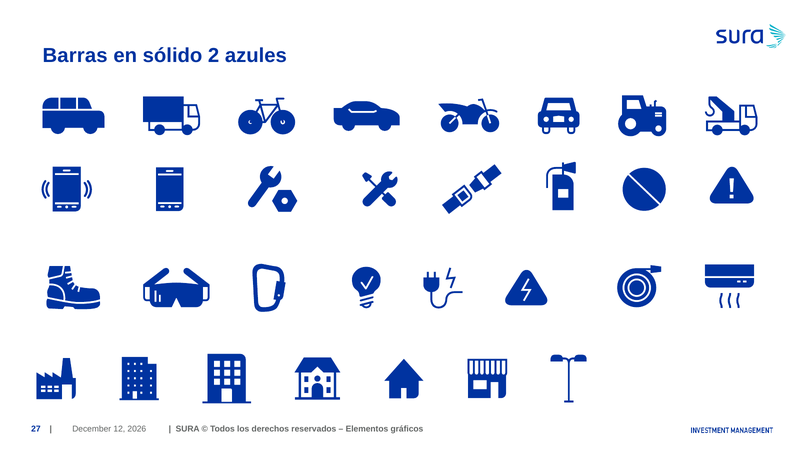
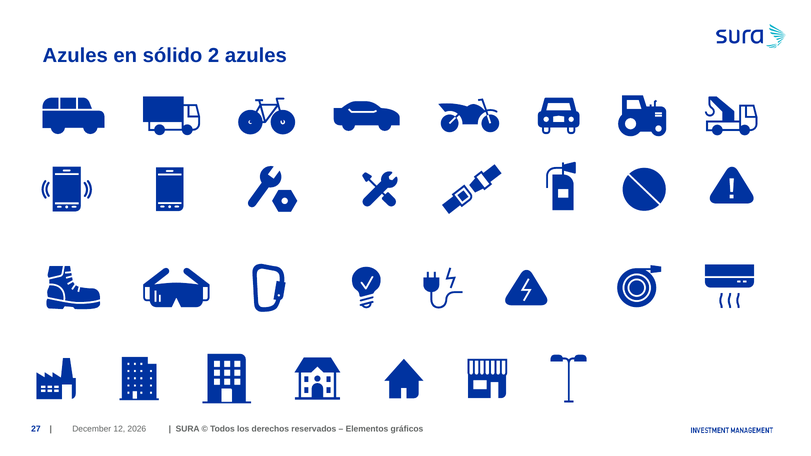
Barras at (75, 56): Barras -> Azules
